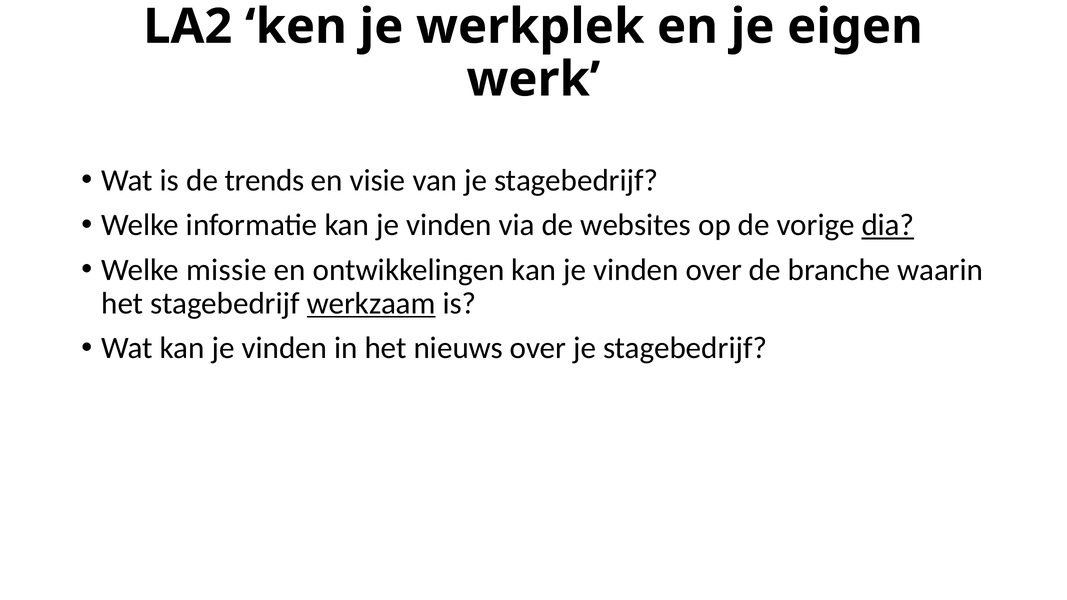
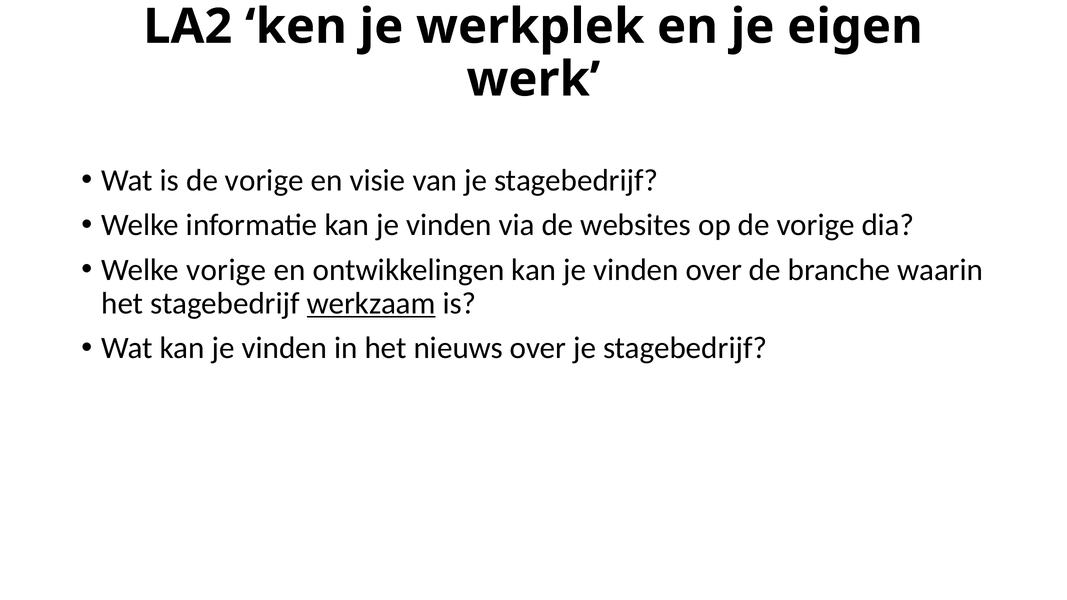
is de trends: trends -> vorige
dia underline: present -> none
Welke missie: missie -> vorige
